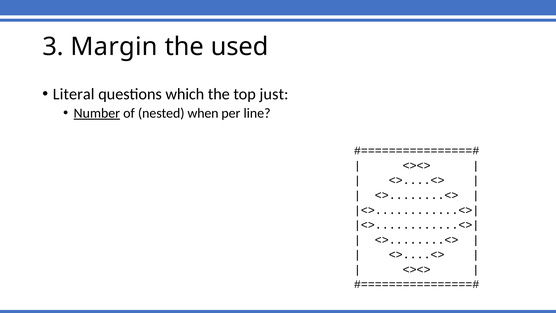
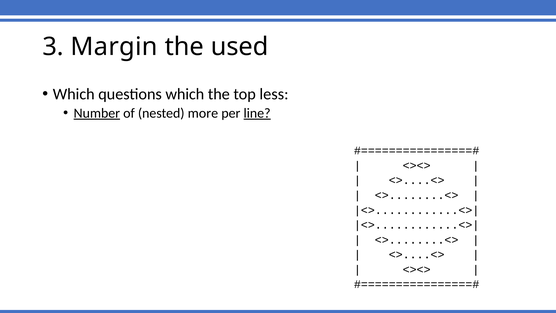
Literal at (74, 94): Literal -> Which
just: just -> less
when: when -> more
line underline: none -> present
